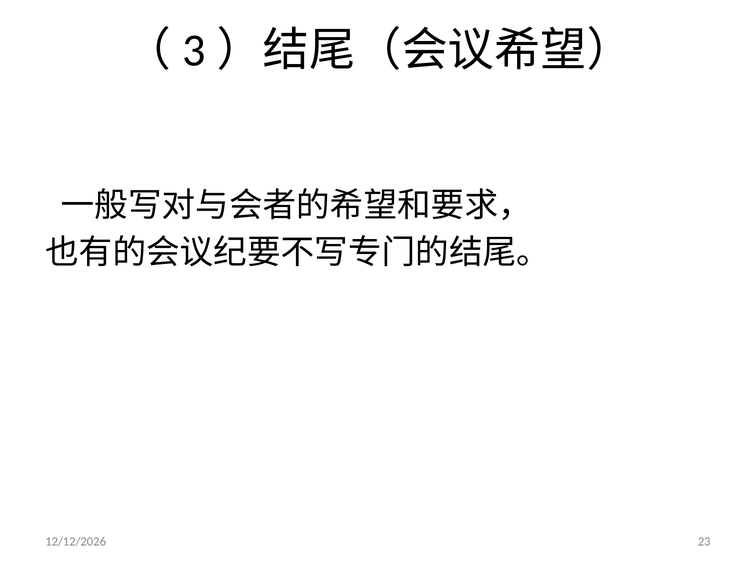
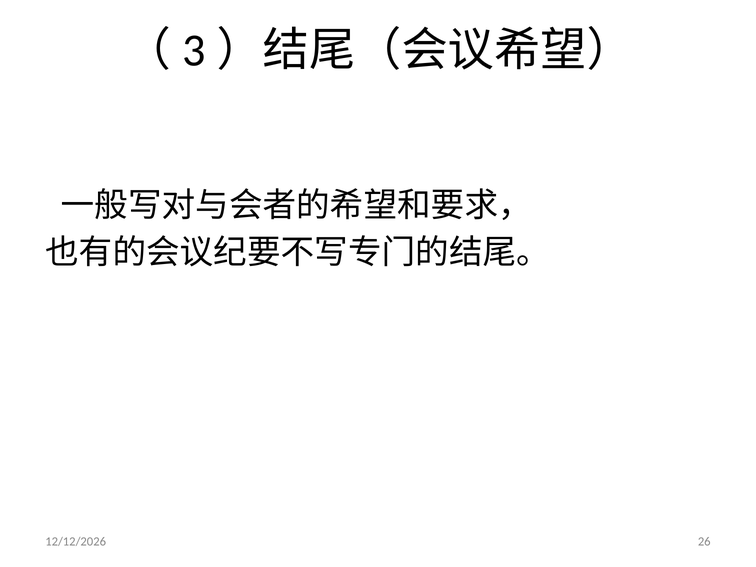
23: 23 -> 26
